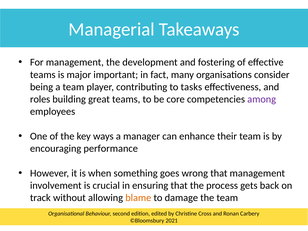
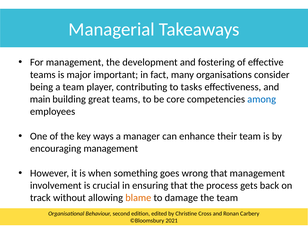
roles: roles -> main
among colour: purple -> blue
encouraging performance: performance -> management
